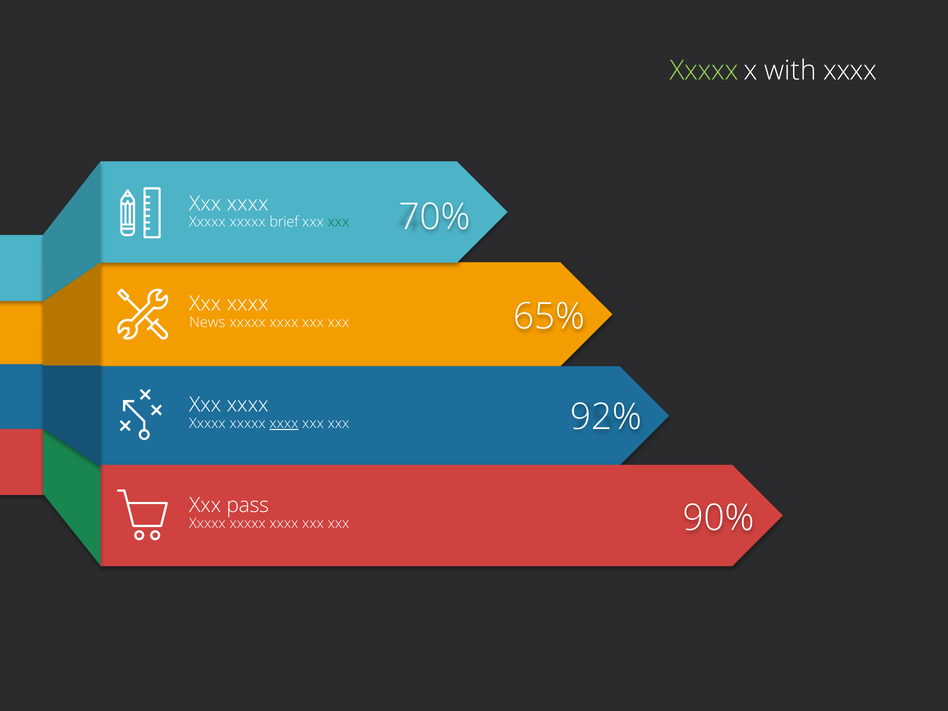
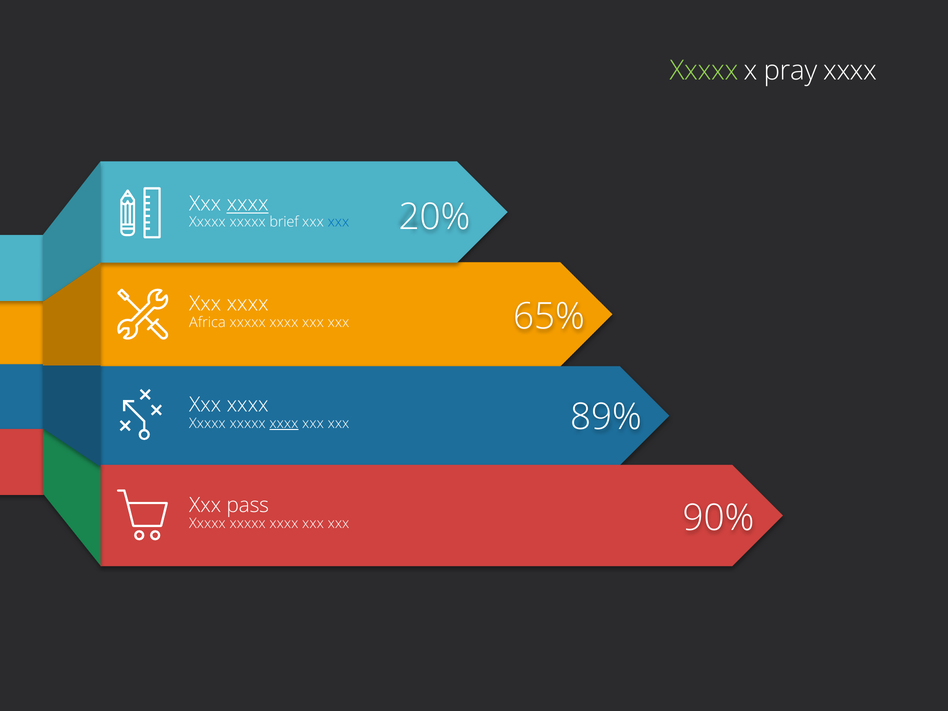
with: with -> pray
xxxx at (248, 204) underline: none -> present
70%: 70% -> 20%
xxx at (338, 222) colour: green -> blue
News: News -> Africa
92%: 92% -> 89%
